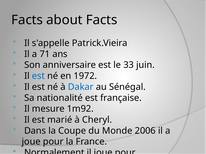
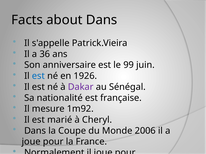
about Facts: Facts -> Dans
71: 71 -> 36
33: 33 -> 99
1972: 1972 -> 1926
Dakar colour: blue -> purple
